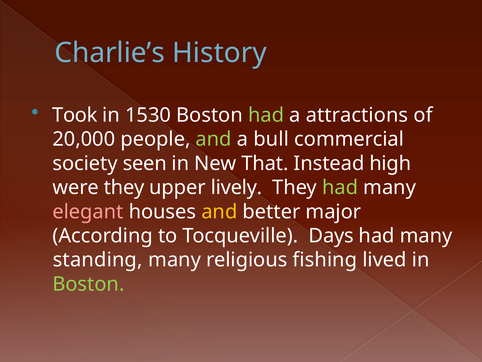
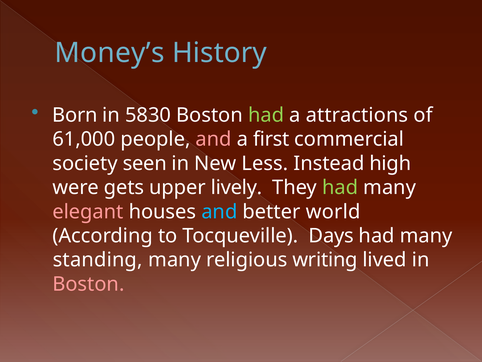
Charlie’s: Charlie’s -> Money’s
Took: Took -> Born
1530: 1530 -> 5830
20,000: 20,000 -> 61,000
and at (214, 139) colour: light green -> pink
bull: bull -> first
That: That -> Less
were they: they -> gets
and at (219, 211) colour: yellow -> light blue
major: major -> world
fishing: fishing -> writing
Boston at (88, 284) colour: light green -> pink
